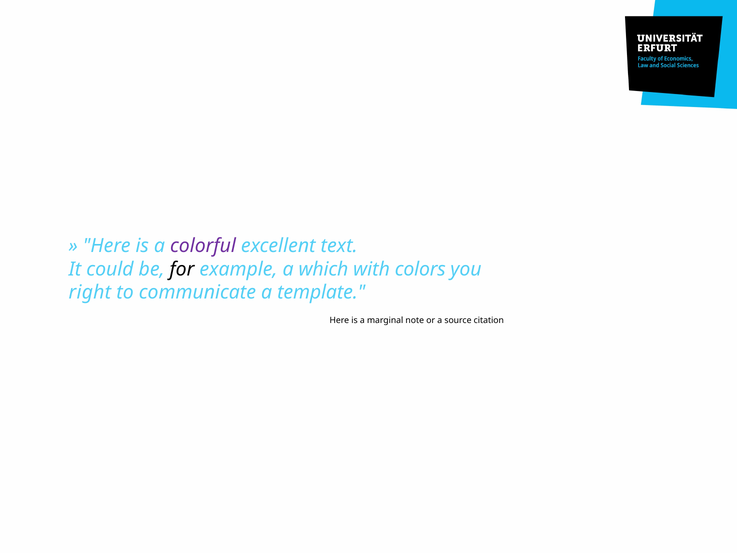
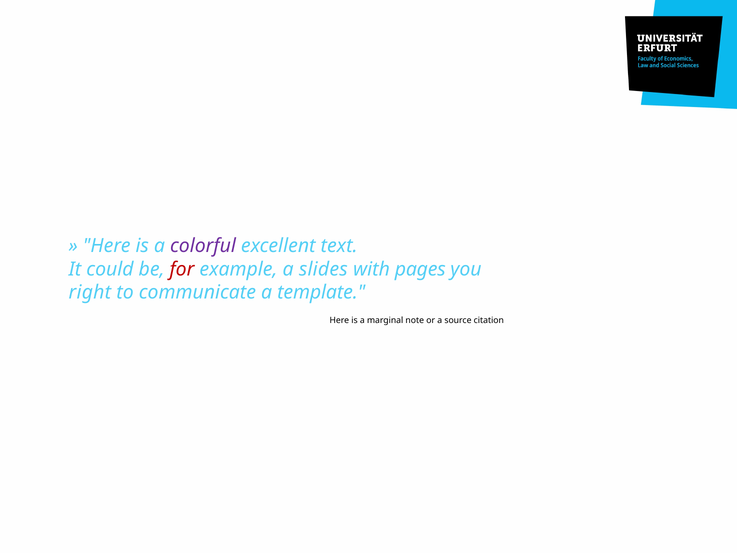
for colour: black -> red
which: which -> slides
colors: colors -> pages
